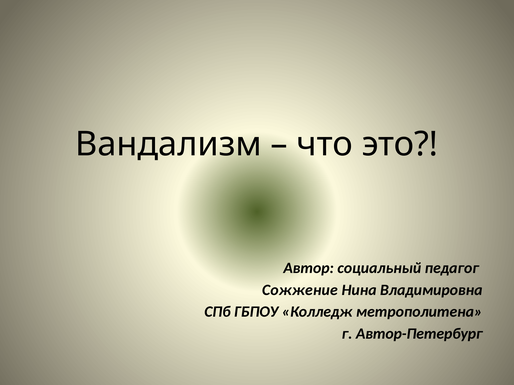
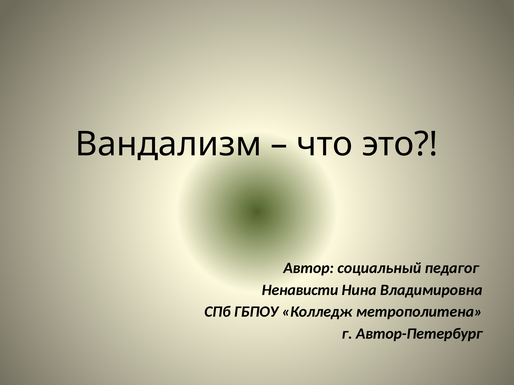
Сожжение: Сожжение -> Ненависти
